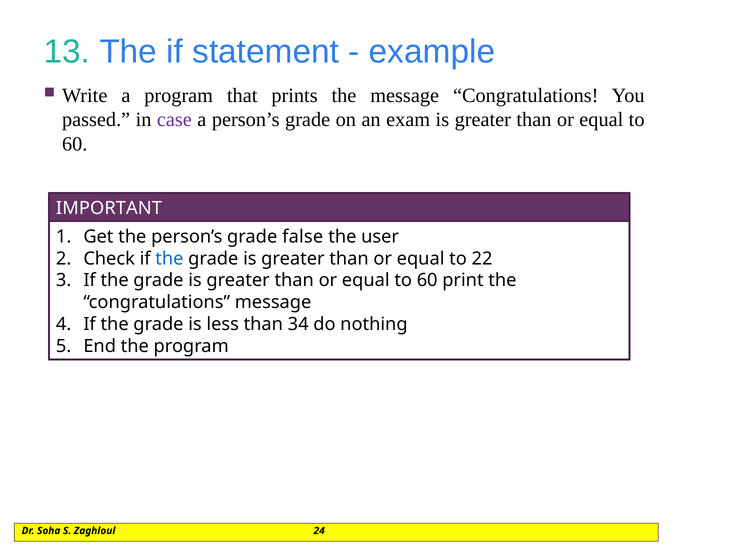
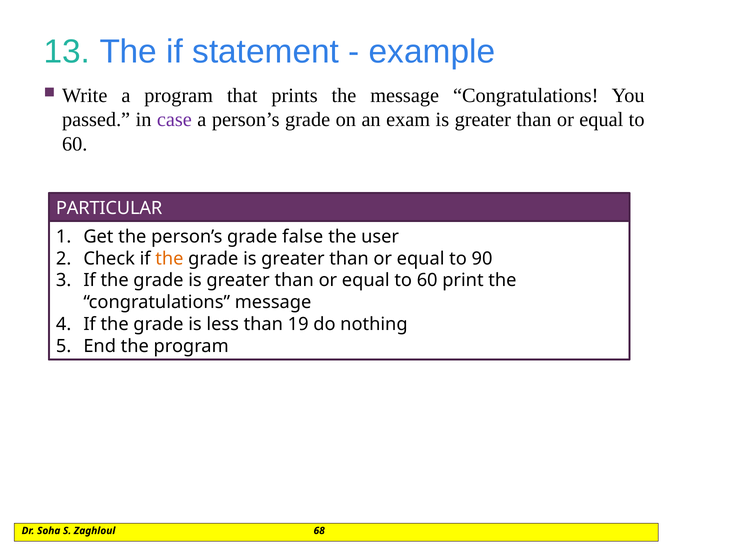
IMPORTANT: IMPORTANT -> PARTICULAR
the at (169, 259) colour: blue -> orange
22: 22 -> 90
34: 34 -> 19
24: 24 -> 68
